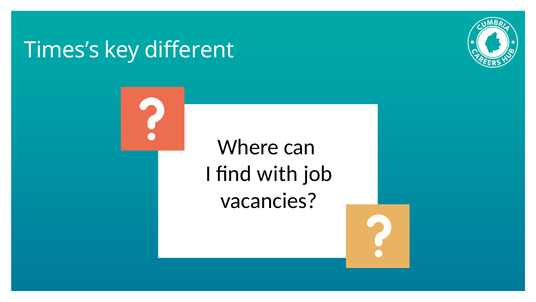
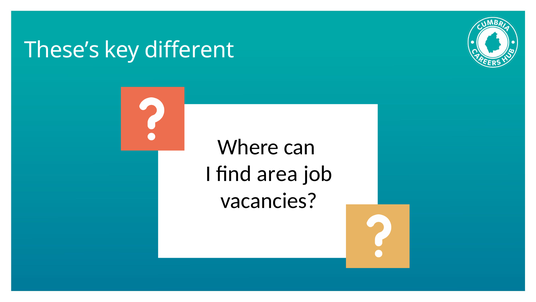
Times’s: Times’s -> These’s
with: with -> area
